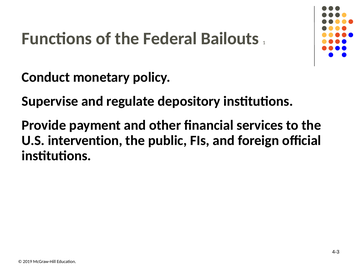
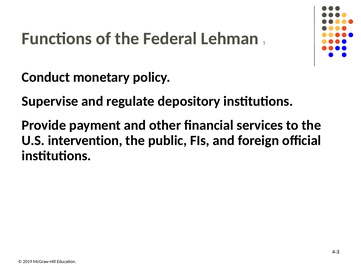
Bailouts: Bailouts -> Lehman
